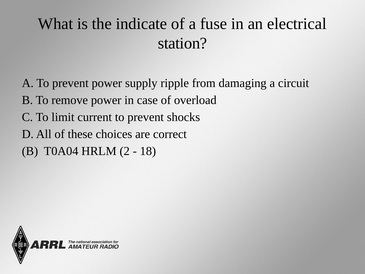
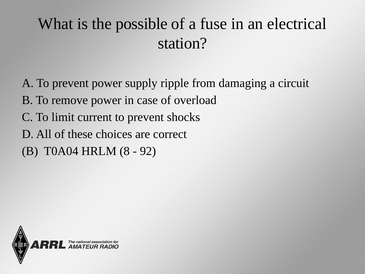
indicate: indicate -> possible
2: 2 -> 8
18: 18 -> 92
